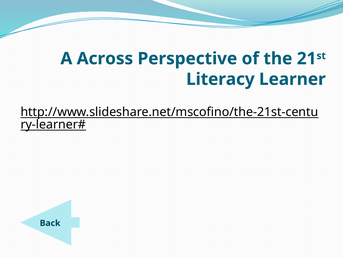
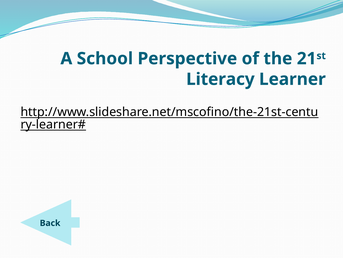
Across: Across -> School
